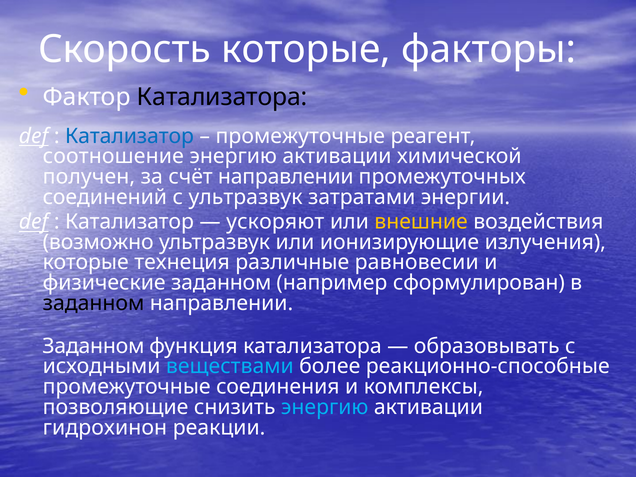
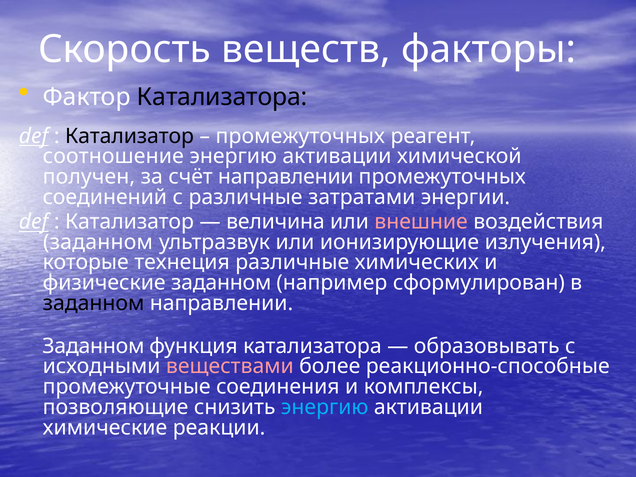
Скорость которые: которые -> веществ
Катализатор at (130, 136) colour: blue -> black
промежуточные at (300, 136): промежуточные -> промежуточных
с ультразвук: ультразвук -> различные
ускоряют: ускоряют -> величина
внешние colour: yellow -> pink
возможно at (98, 242): возможно -> заданном
равновесии: равновесии -> химических
веществами colour: light blue -> pink
гидрохинон: гидрохинон -> химические
